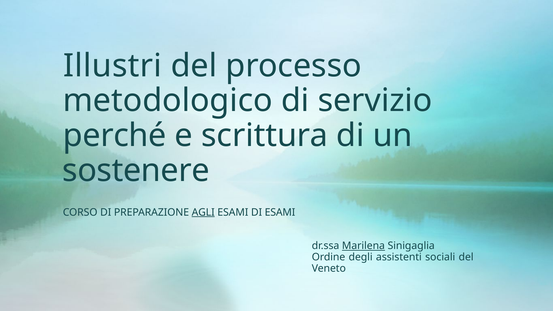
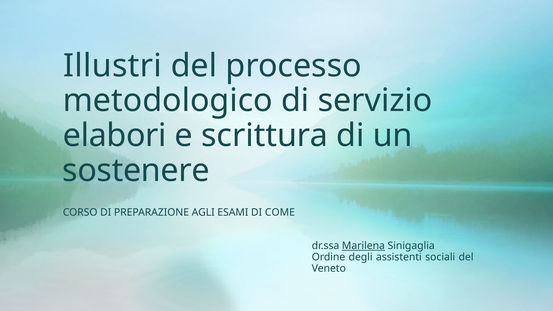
perché: perché -> elabori
AGLI underline: present -> none
DI ESAMI: ESAMI -> COME
